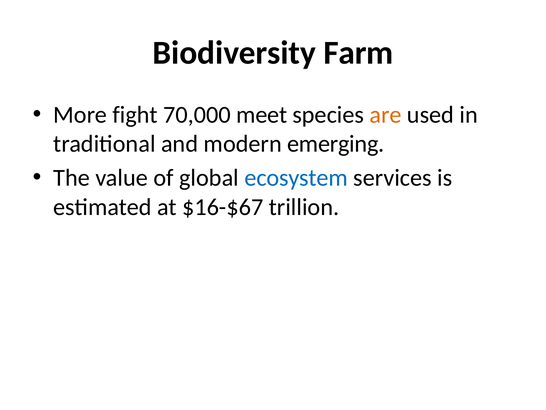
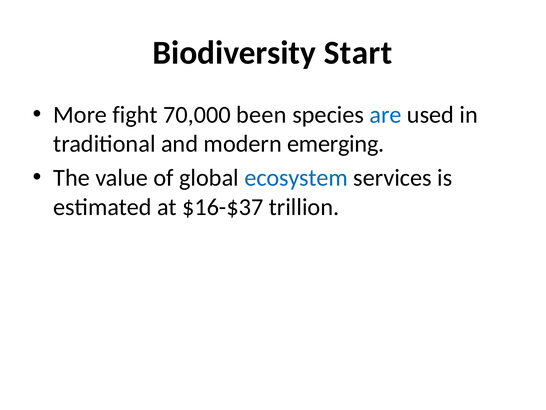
Farm: Farm -> Start
meet: meet -> been
are colour: orange -> blue
$16-$67: $16-$67 -> $16-$37
